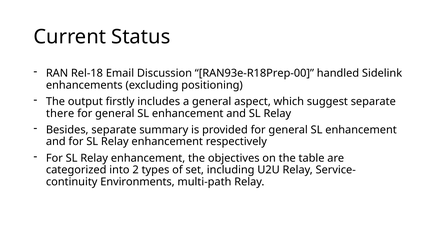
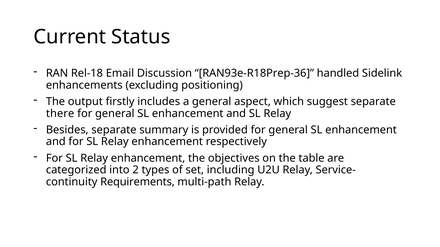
RAN93e-R18Prep-00: RAN93e-R18Prep-00 -> RAN93e-R18Prep-36
Environments: Environments -> Requirements
